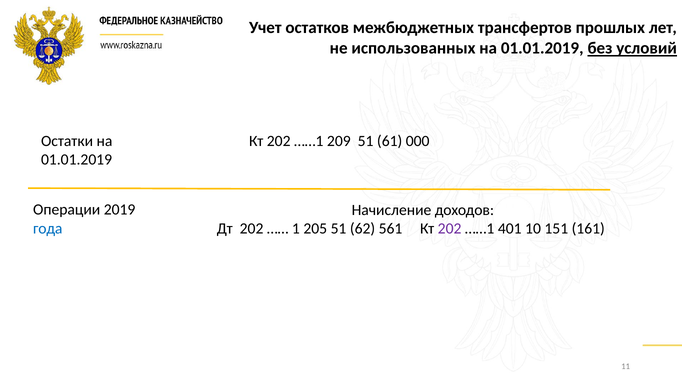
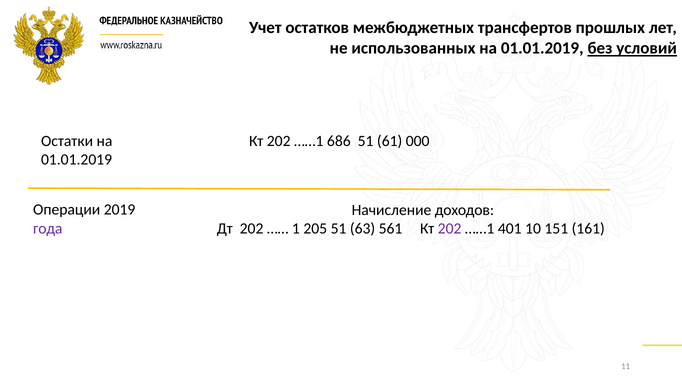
209: 209 -> 686
года colour: blue -> purple
62: 62 -> 63
